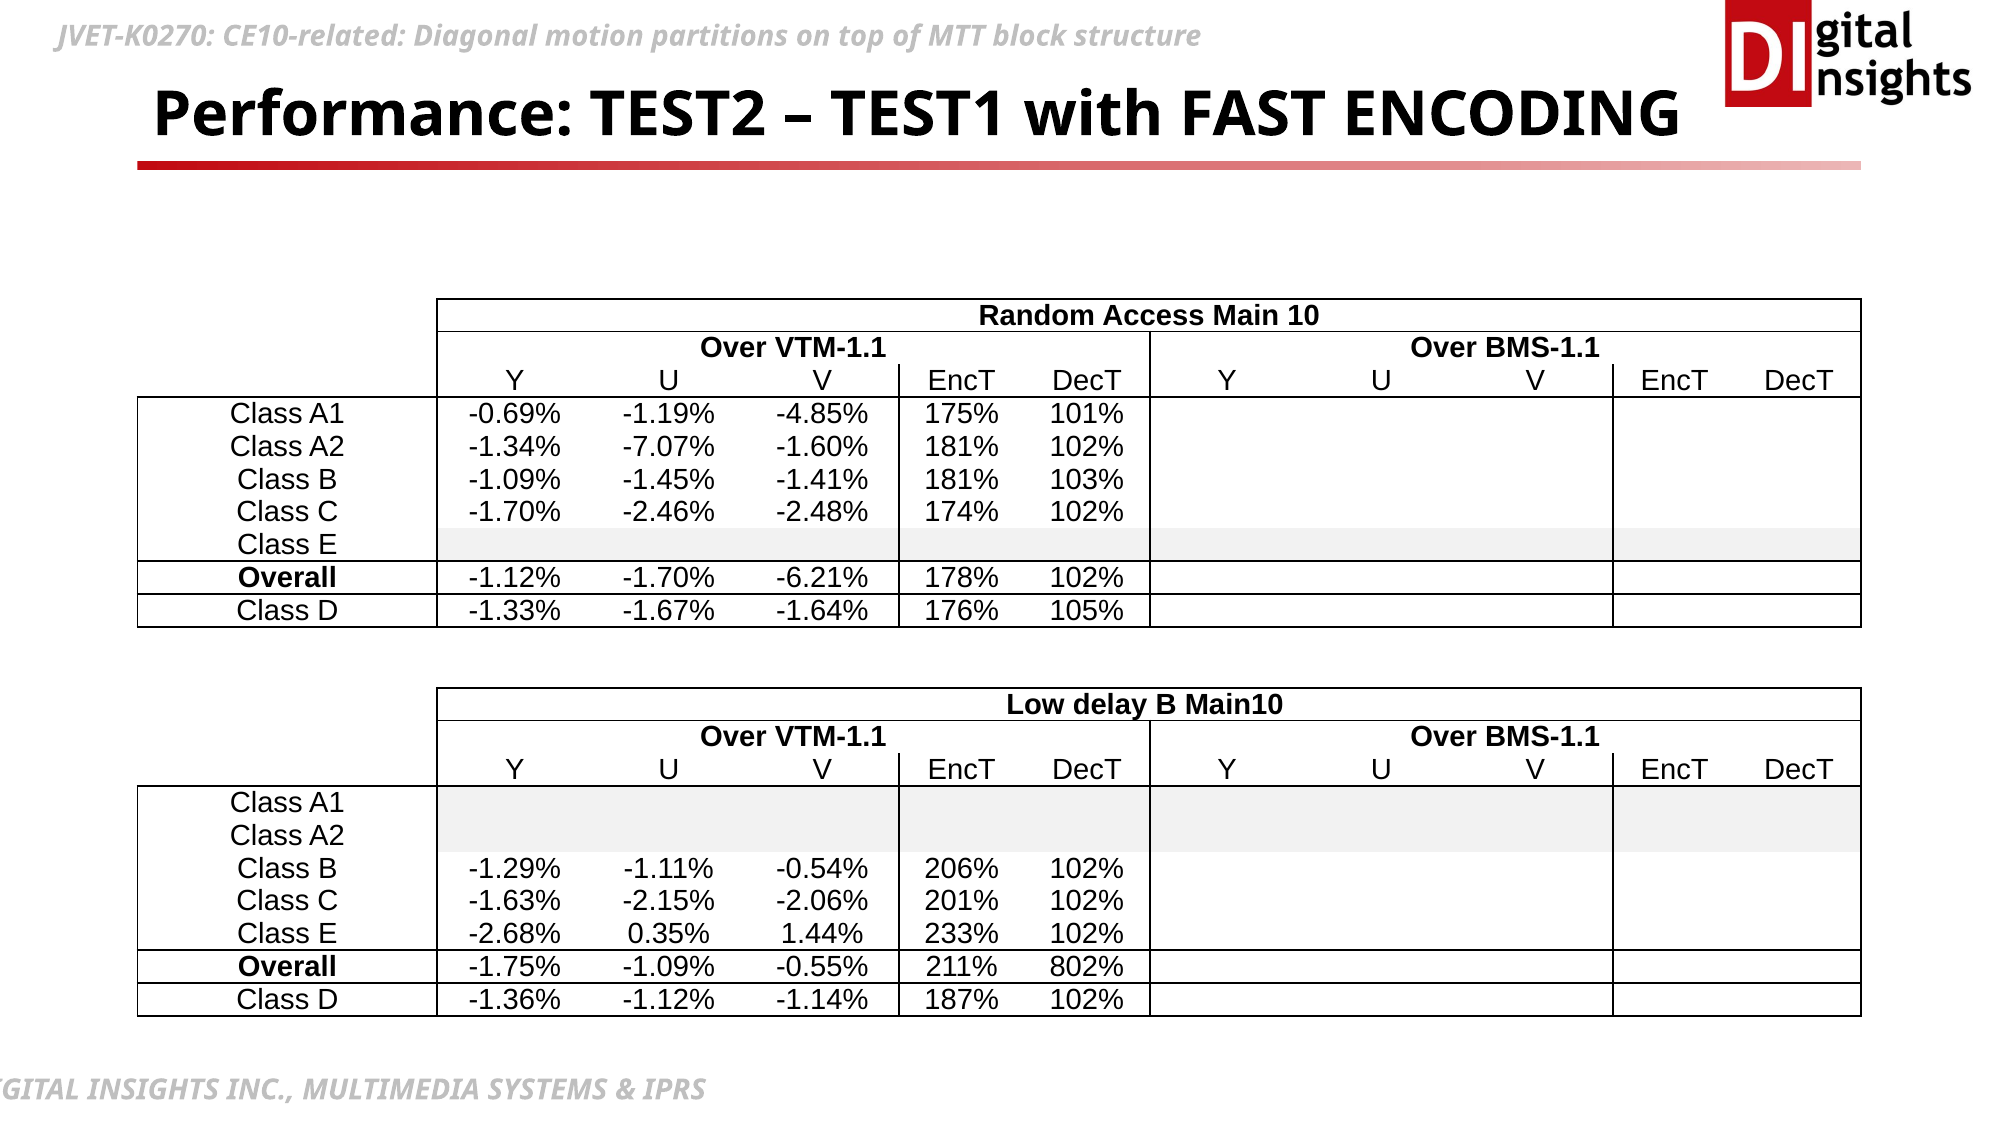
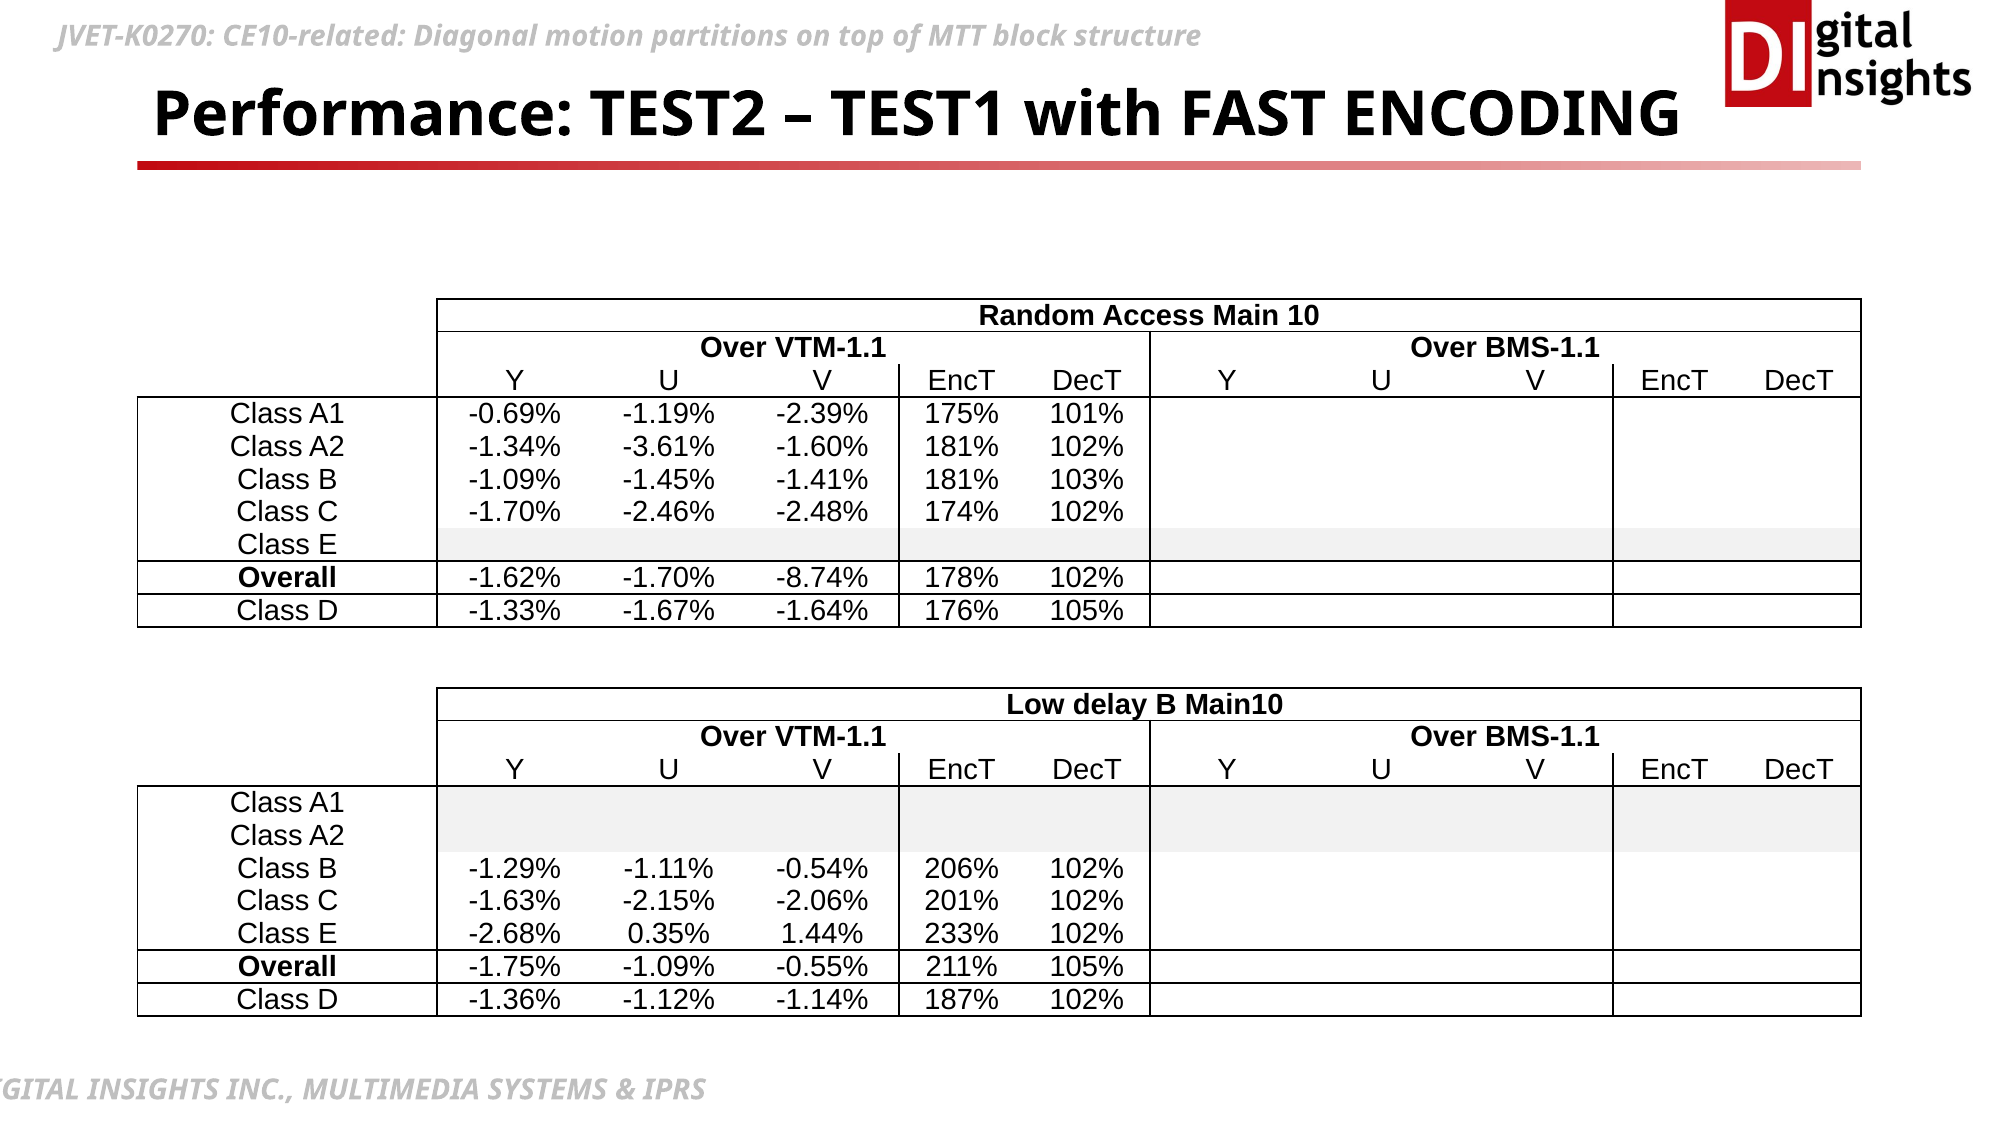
-4.85%: -4.85% -> -2.39%
-7.07%: -7.07% -> -3.61%
Overall -1.12%: -1.12% -> -1.62%
-6.21%: -6.21% -> -8.74%
211% 802%: 802% -> 105%
